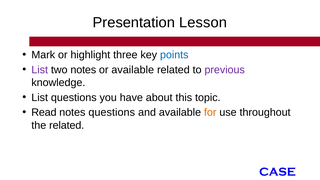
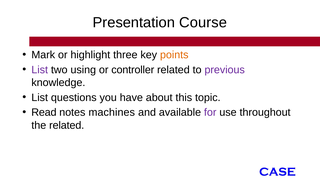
Lesson: Lesson -> Course
points colour: blue -> orange
two notes: notes -> using
or available: available -> controller
notes questions: questions -> machines
for colour: orange -> purple
